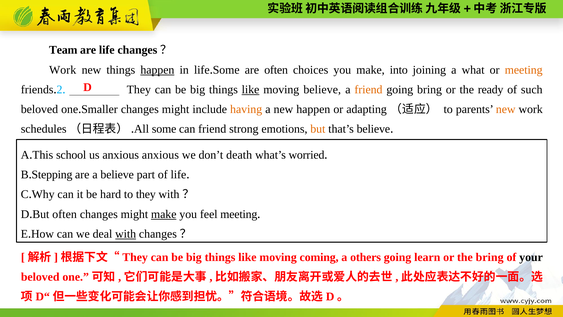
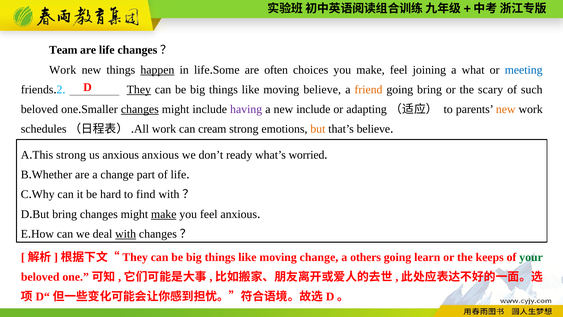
make into: into -> feel
meeting at (524, 70) colour: orange -> blue
They at (139, 89) underline: none -> present
like at (251, 89) underline: present -> none
ready: ready -> scary
changes at (140, 109) underline: none -> present
having colour: orange -> purple
new happen: happen -> include
some at (164, 129): some -> work
can friend: friend -> cream
school at (71, 155): school -> strong
death: death -> ready
Stepping: Stepping -> Whether
a believe: believe -> change
to they: they -> find
But often: often -> bring
feel meeting: meeting -> anxious
moving coming: coming -> change
the bring: bring -> keeps
your colour: black -> green
